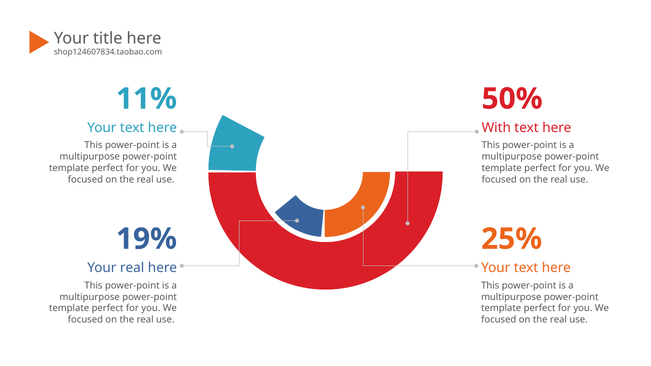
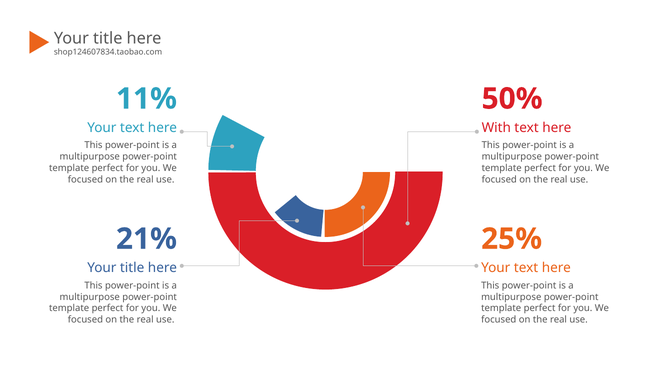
19%: 19% -> 21%
real at (132, 268): real -> title
